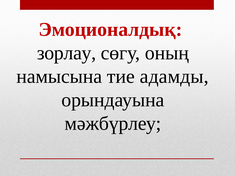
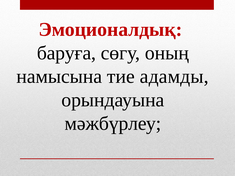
зорлау: зорлау -> баруға
